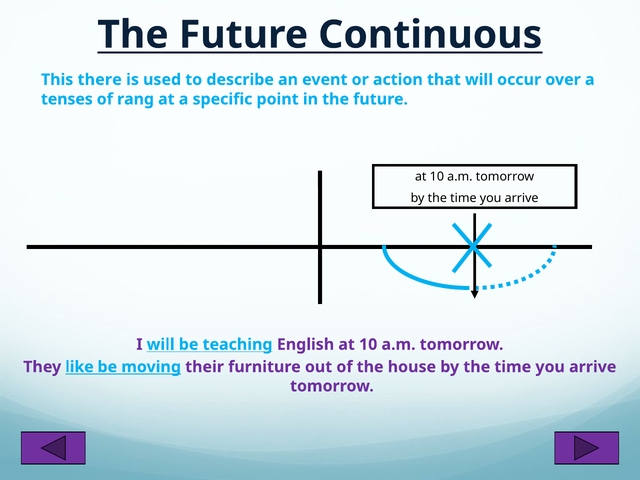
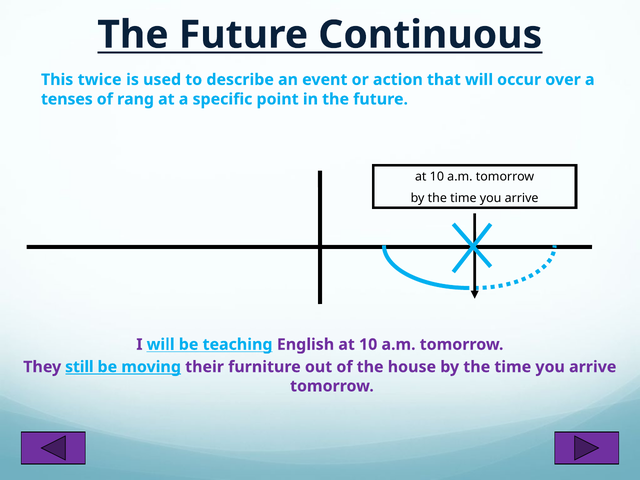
there: there -> twice
like: like -> still
